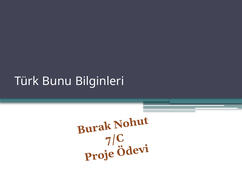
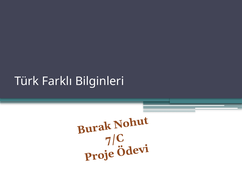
Bunu: Bunu -> Farklı
